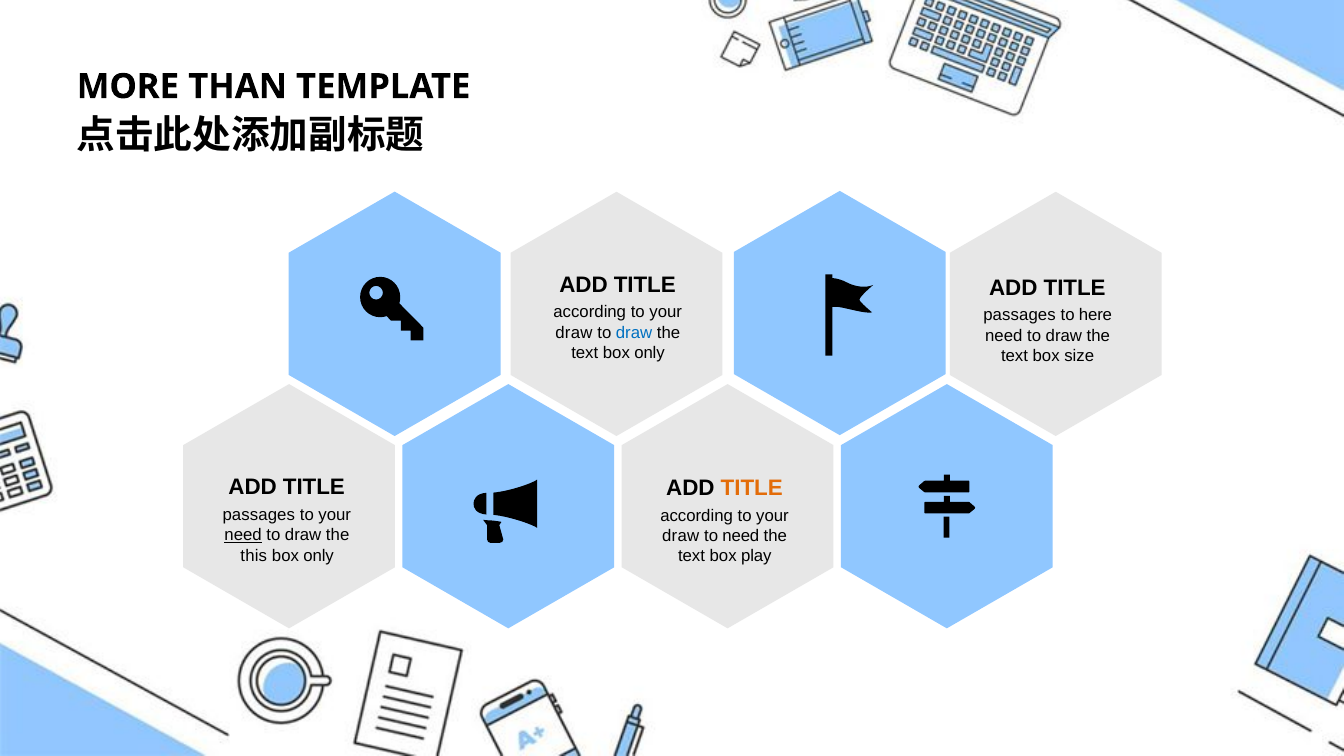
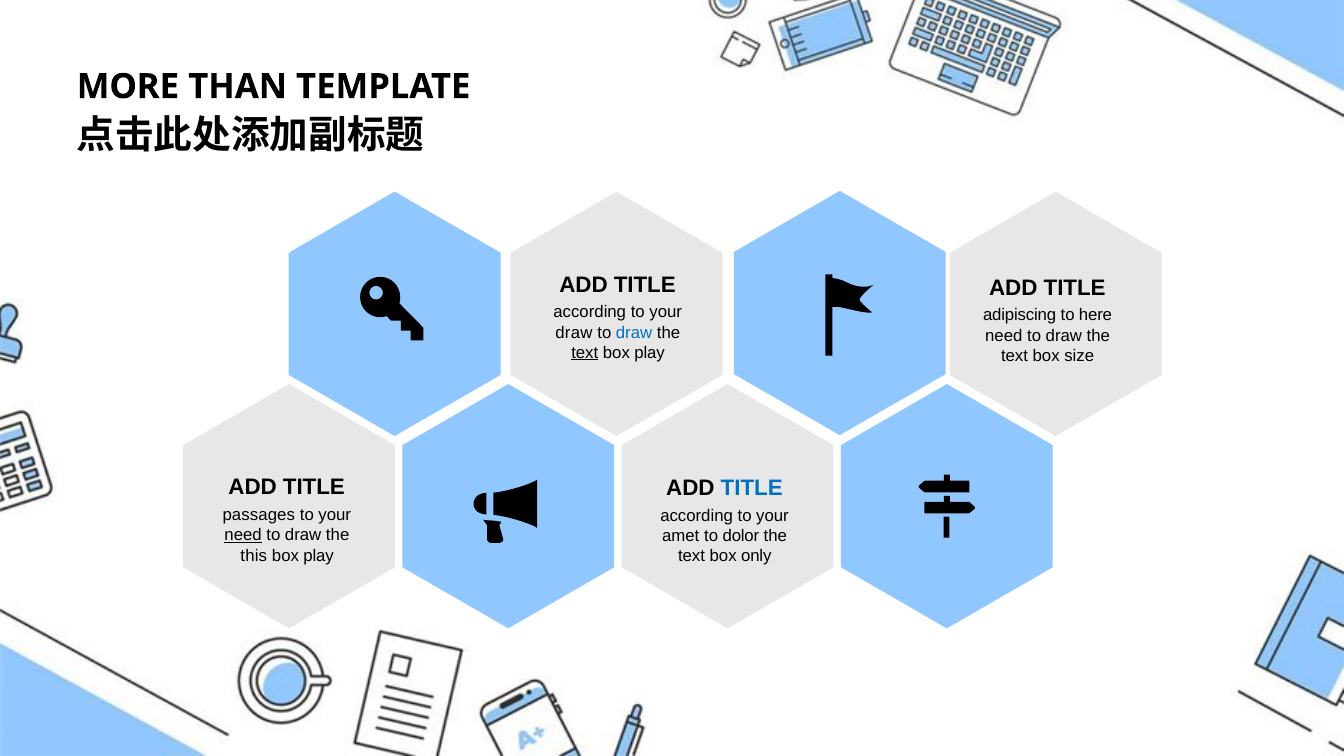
passages at (1020, 315): passages -> adipiscing
text at (585, 353) underline: none -> present
only at (650, 353): only -> play
TITLE at (752, 488) colour: orange -> blue
draw at (681, 536): draw -> amet
to need: need -> dolor
only at (319, 556): only -> play
play: play -> only
